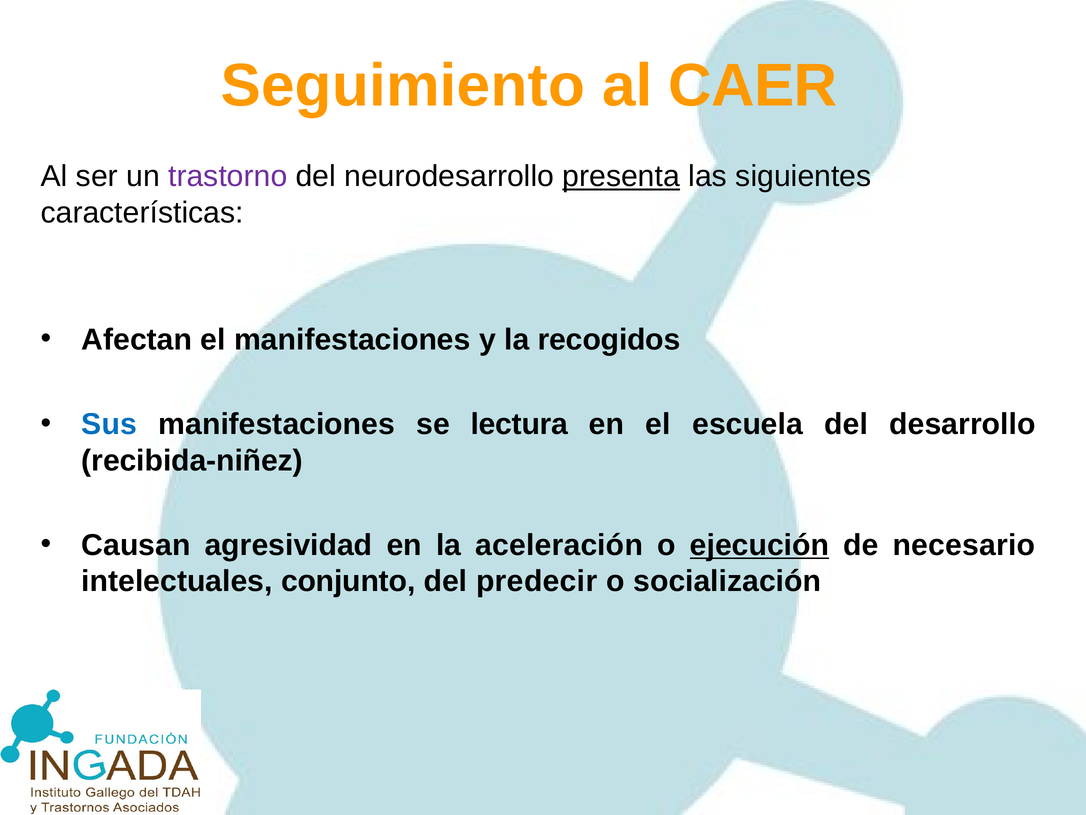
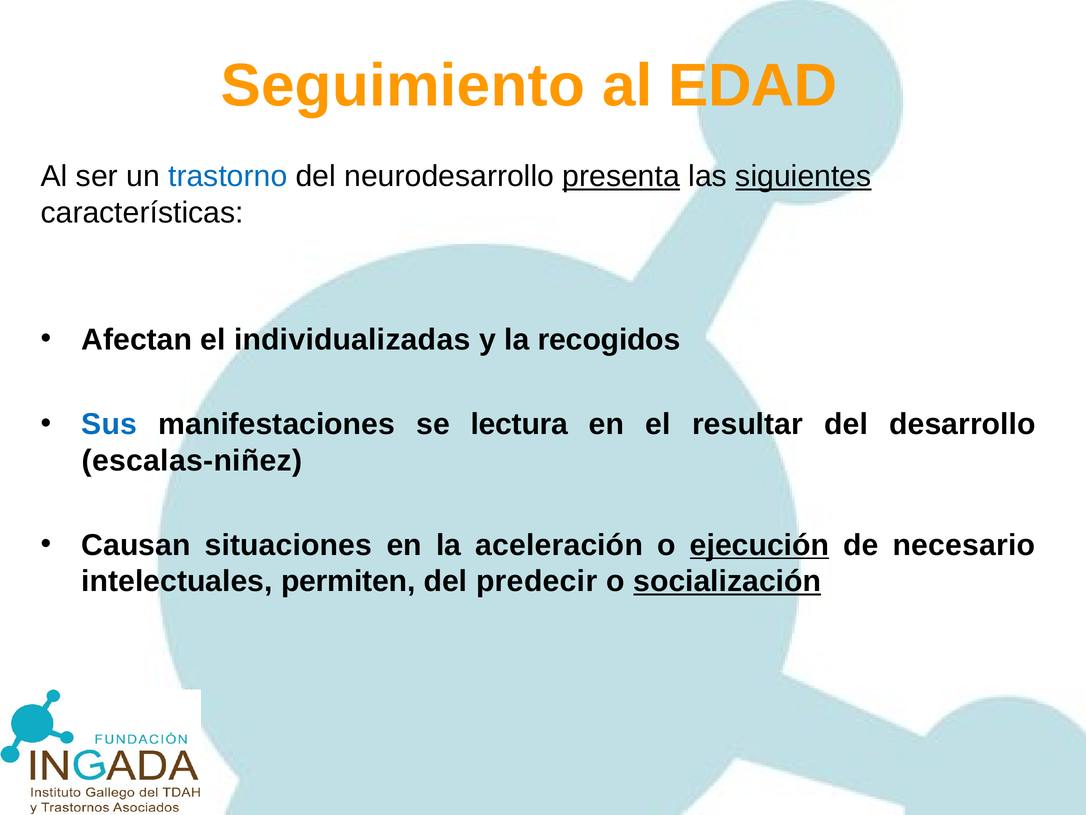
CAER: CAER -> EDAD
trastorno colour: purple -> blue
siguientes underline: none -> present
el manifestaciones: manifestaciones -> individualizadas
escuela: escuela -> resultar
recibida-niñez: recibida-niñez -> escalas-niñez
agresividad: agresividad -> situaciones
conjunto: conjunto -> permiten
socialización underline: none -> present
